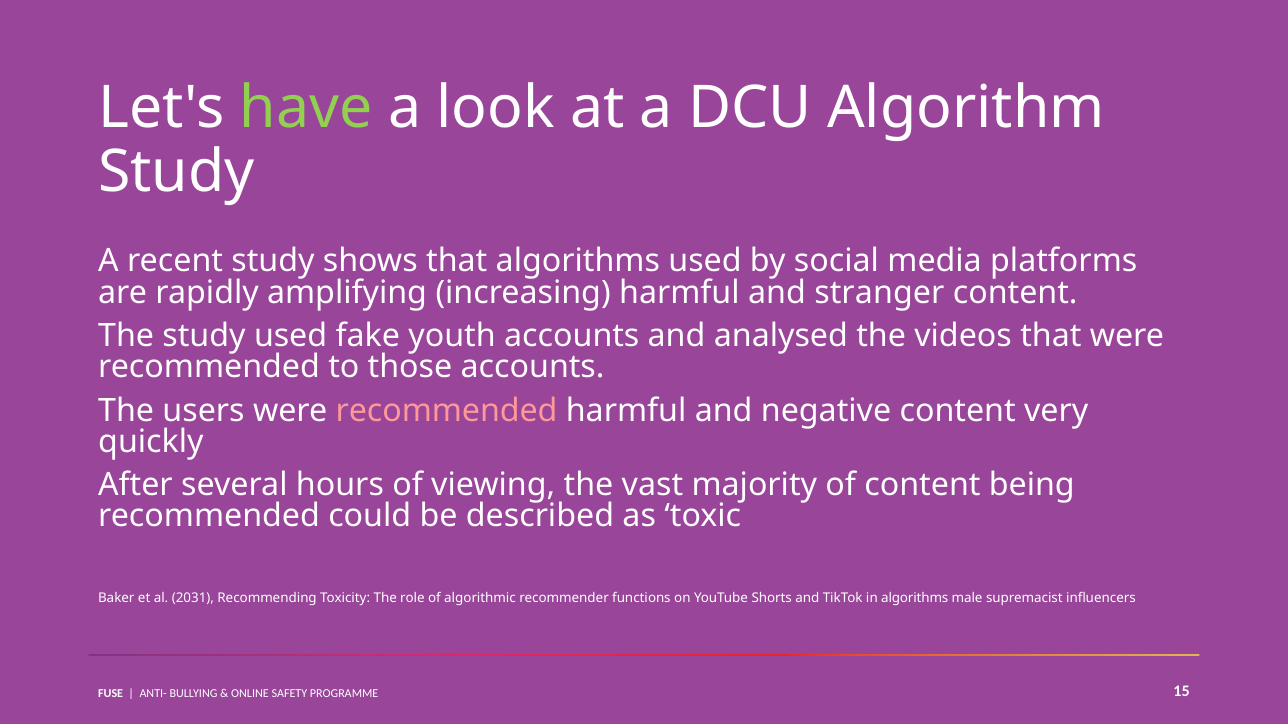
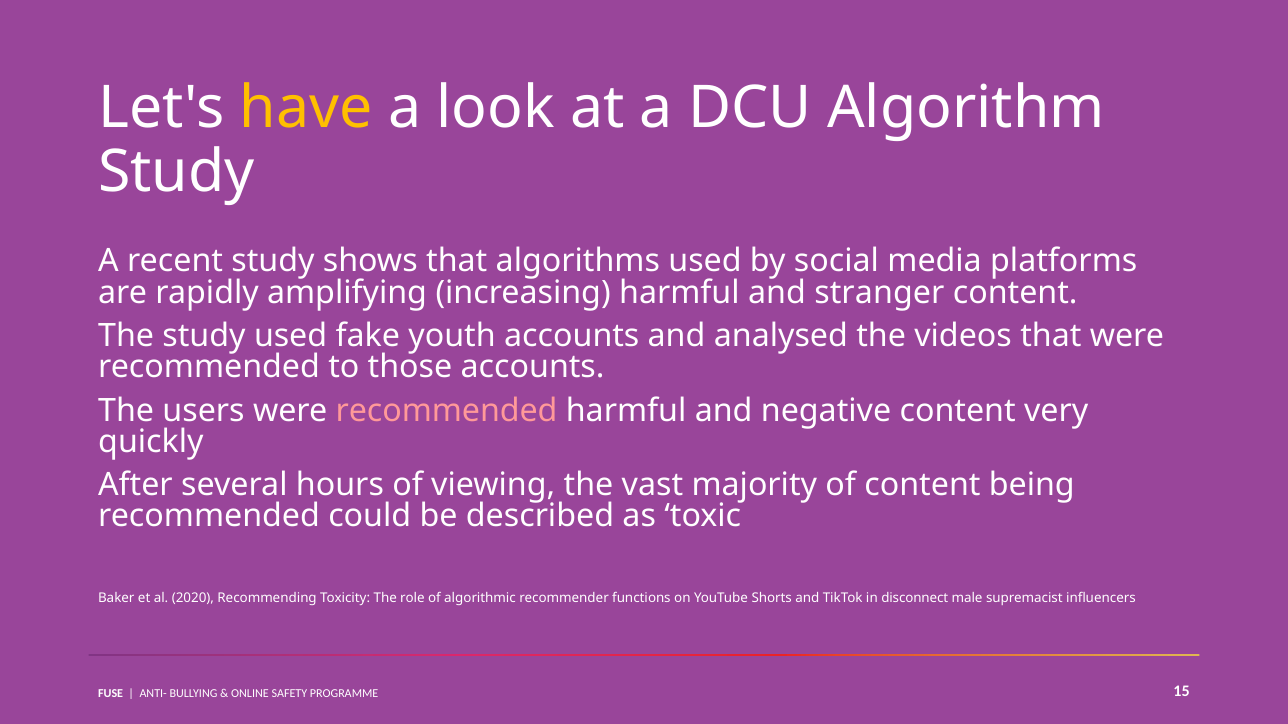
have colour: light green -> yellow
2031: 2031 -> 2020
in algorithms: algorithms -> disconnect
